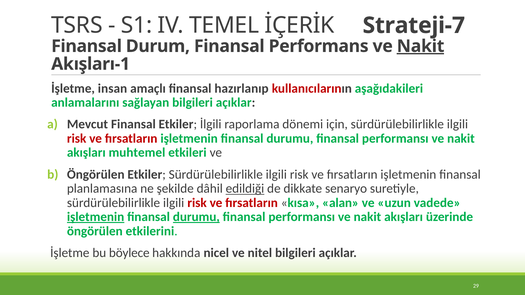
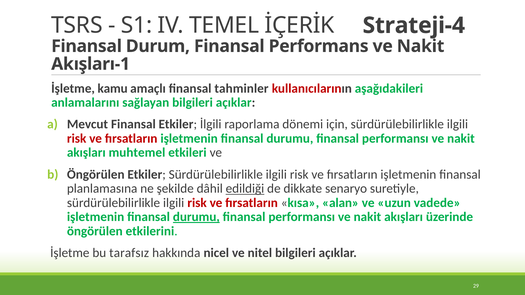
Strateji-7: Strateji-7 -> Strateji-4
Nakit at (421, 46) underline: present -> none
insan: insan -> kamu
hazırlanıp: hazırlanıp -> tahminler
işletmenin at (96, 217) underline: present -> none
böylece: böylece -> tarafsız
